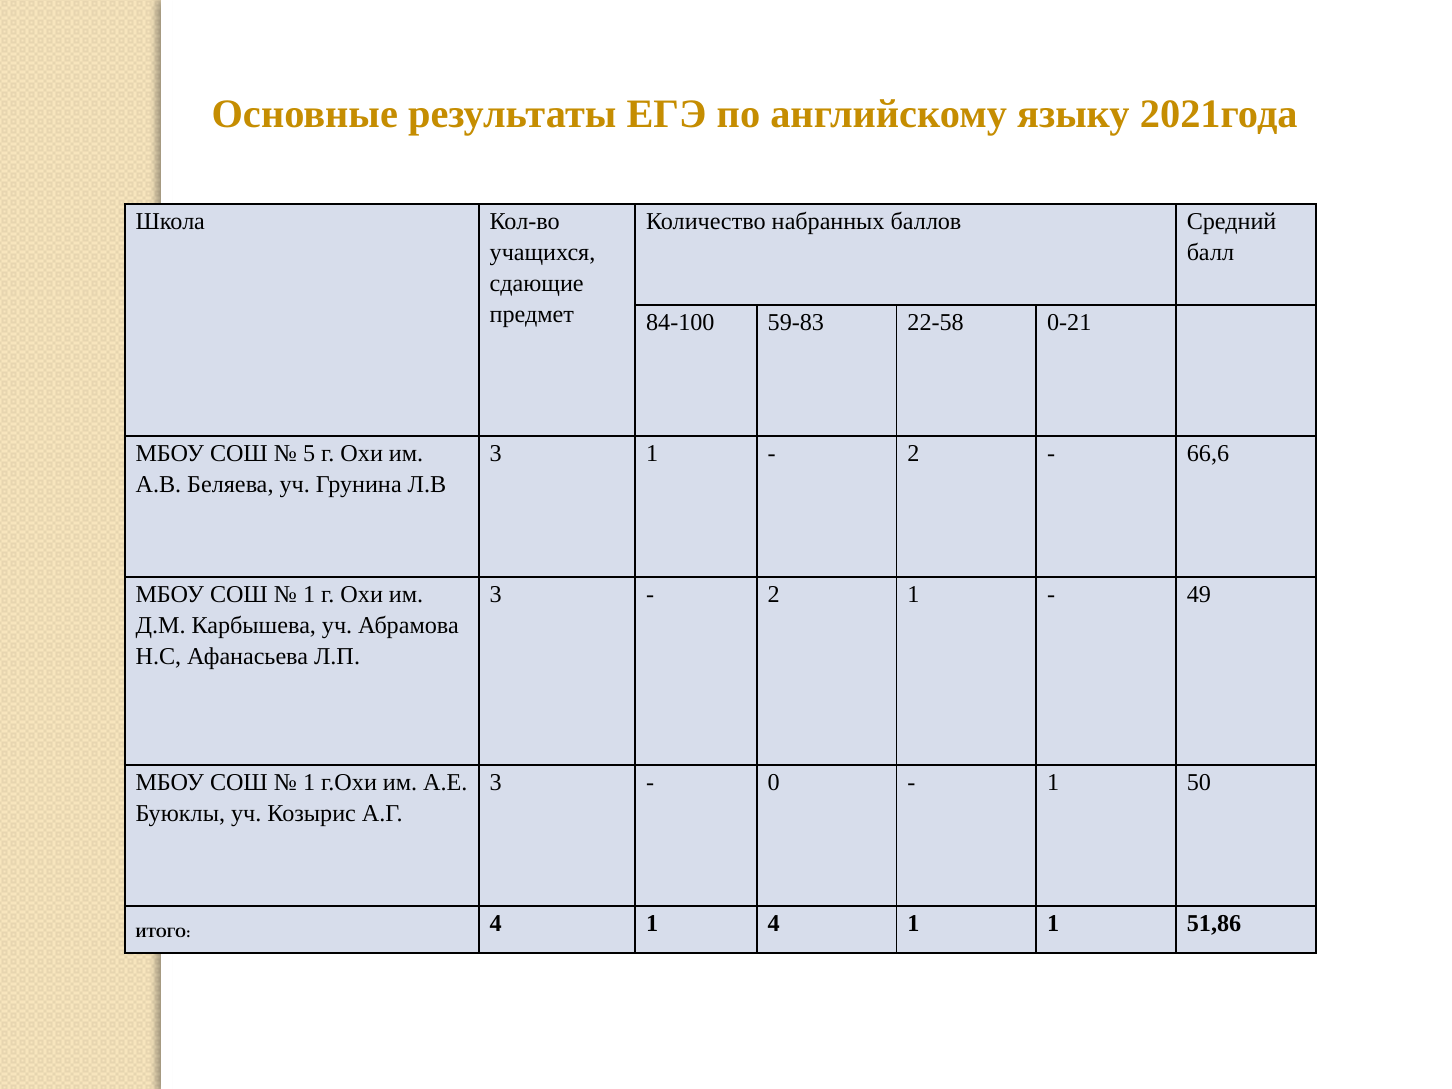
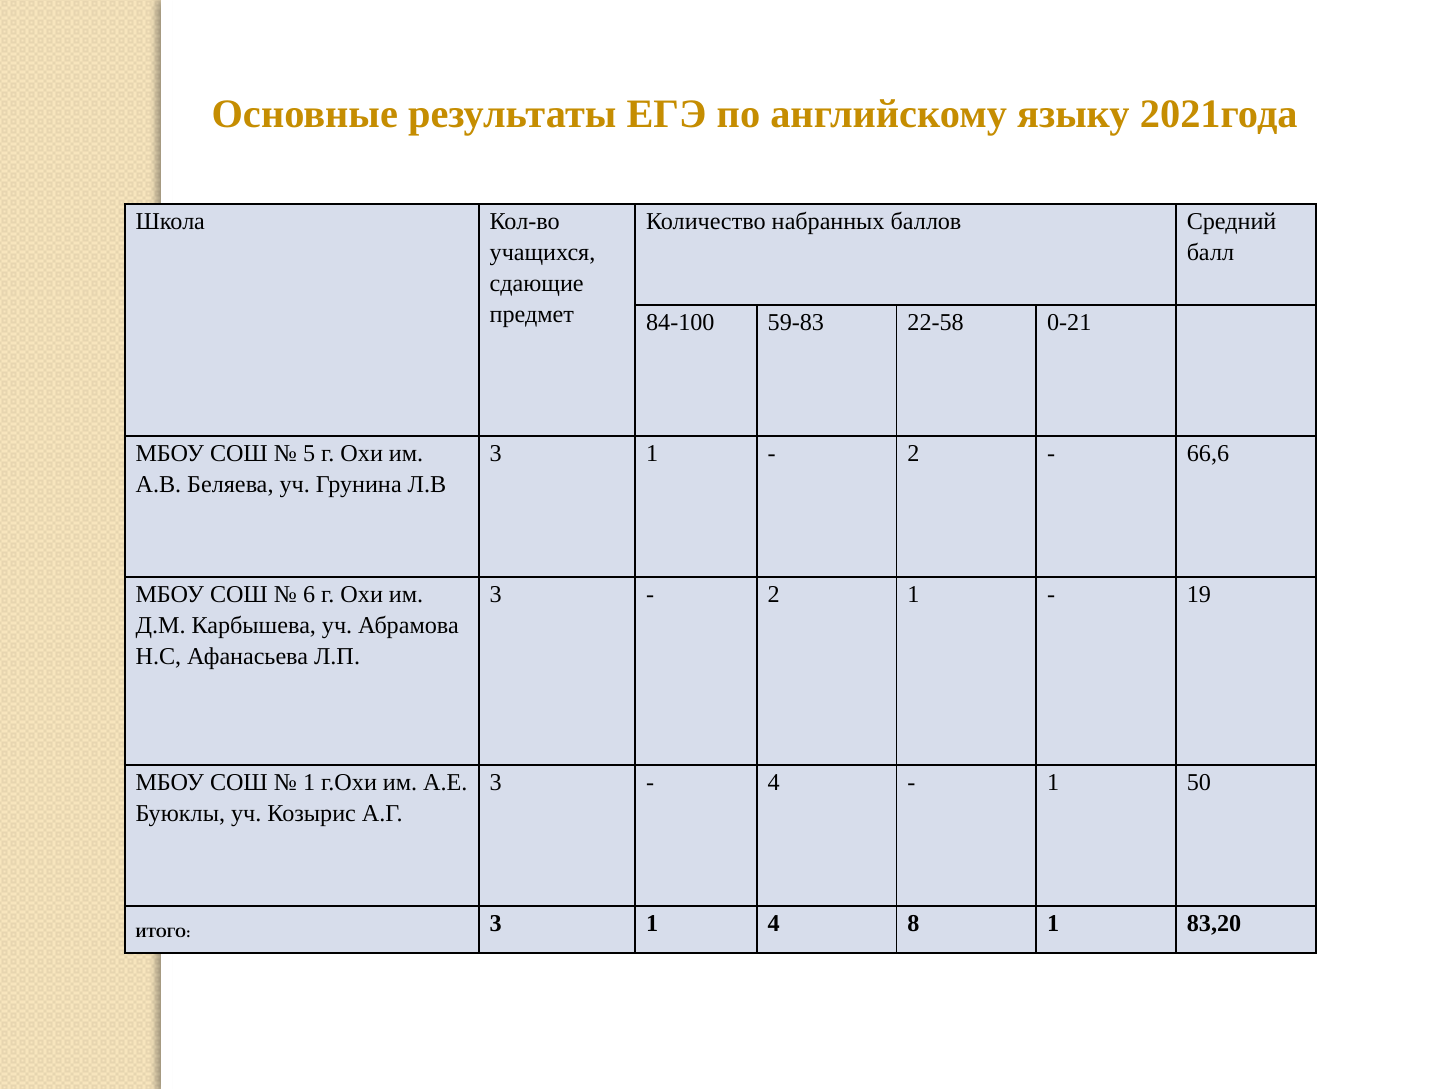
1 at (309, 595): 1 -> 6
49: 49 -> 19
0 at (774, 782): 0 -> 4
ИТОГО 4: 4 -> 3
1 4 1: 1 -> 8
51,86: 51,86 -> 83,20
